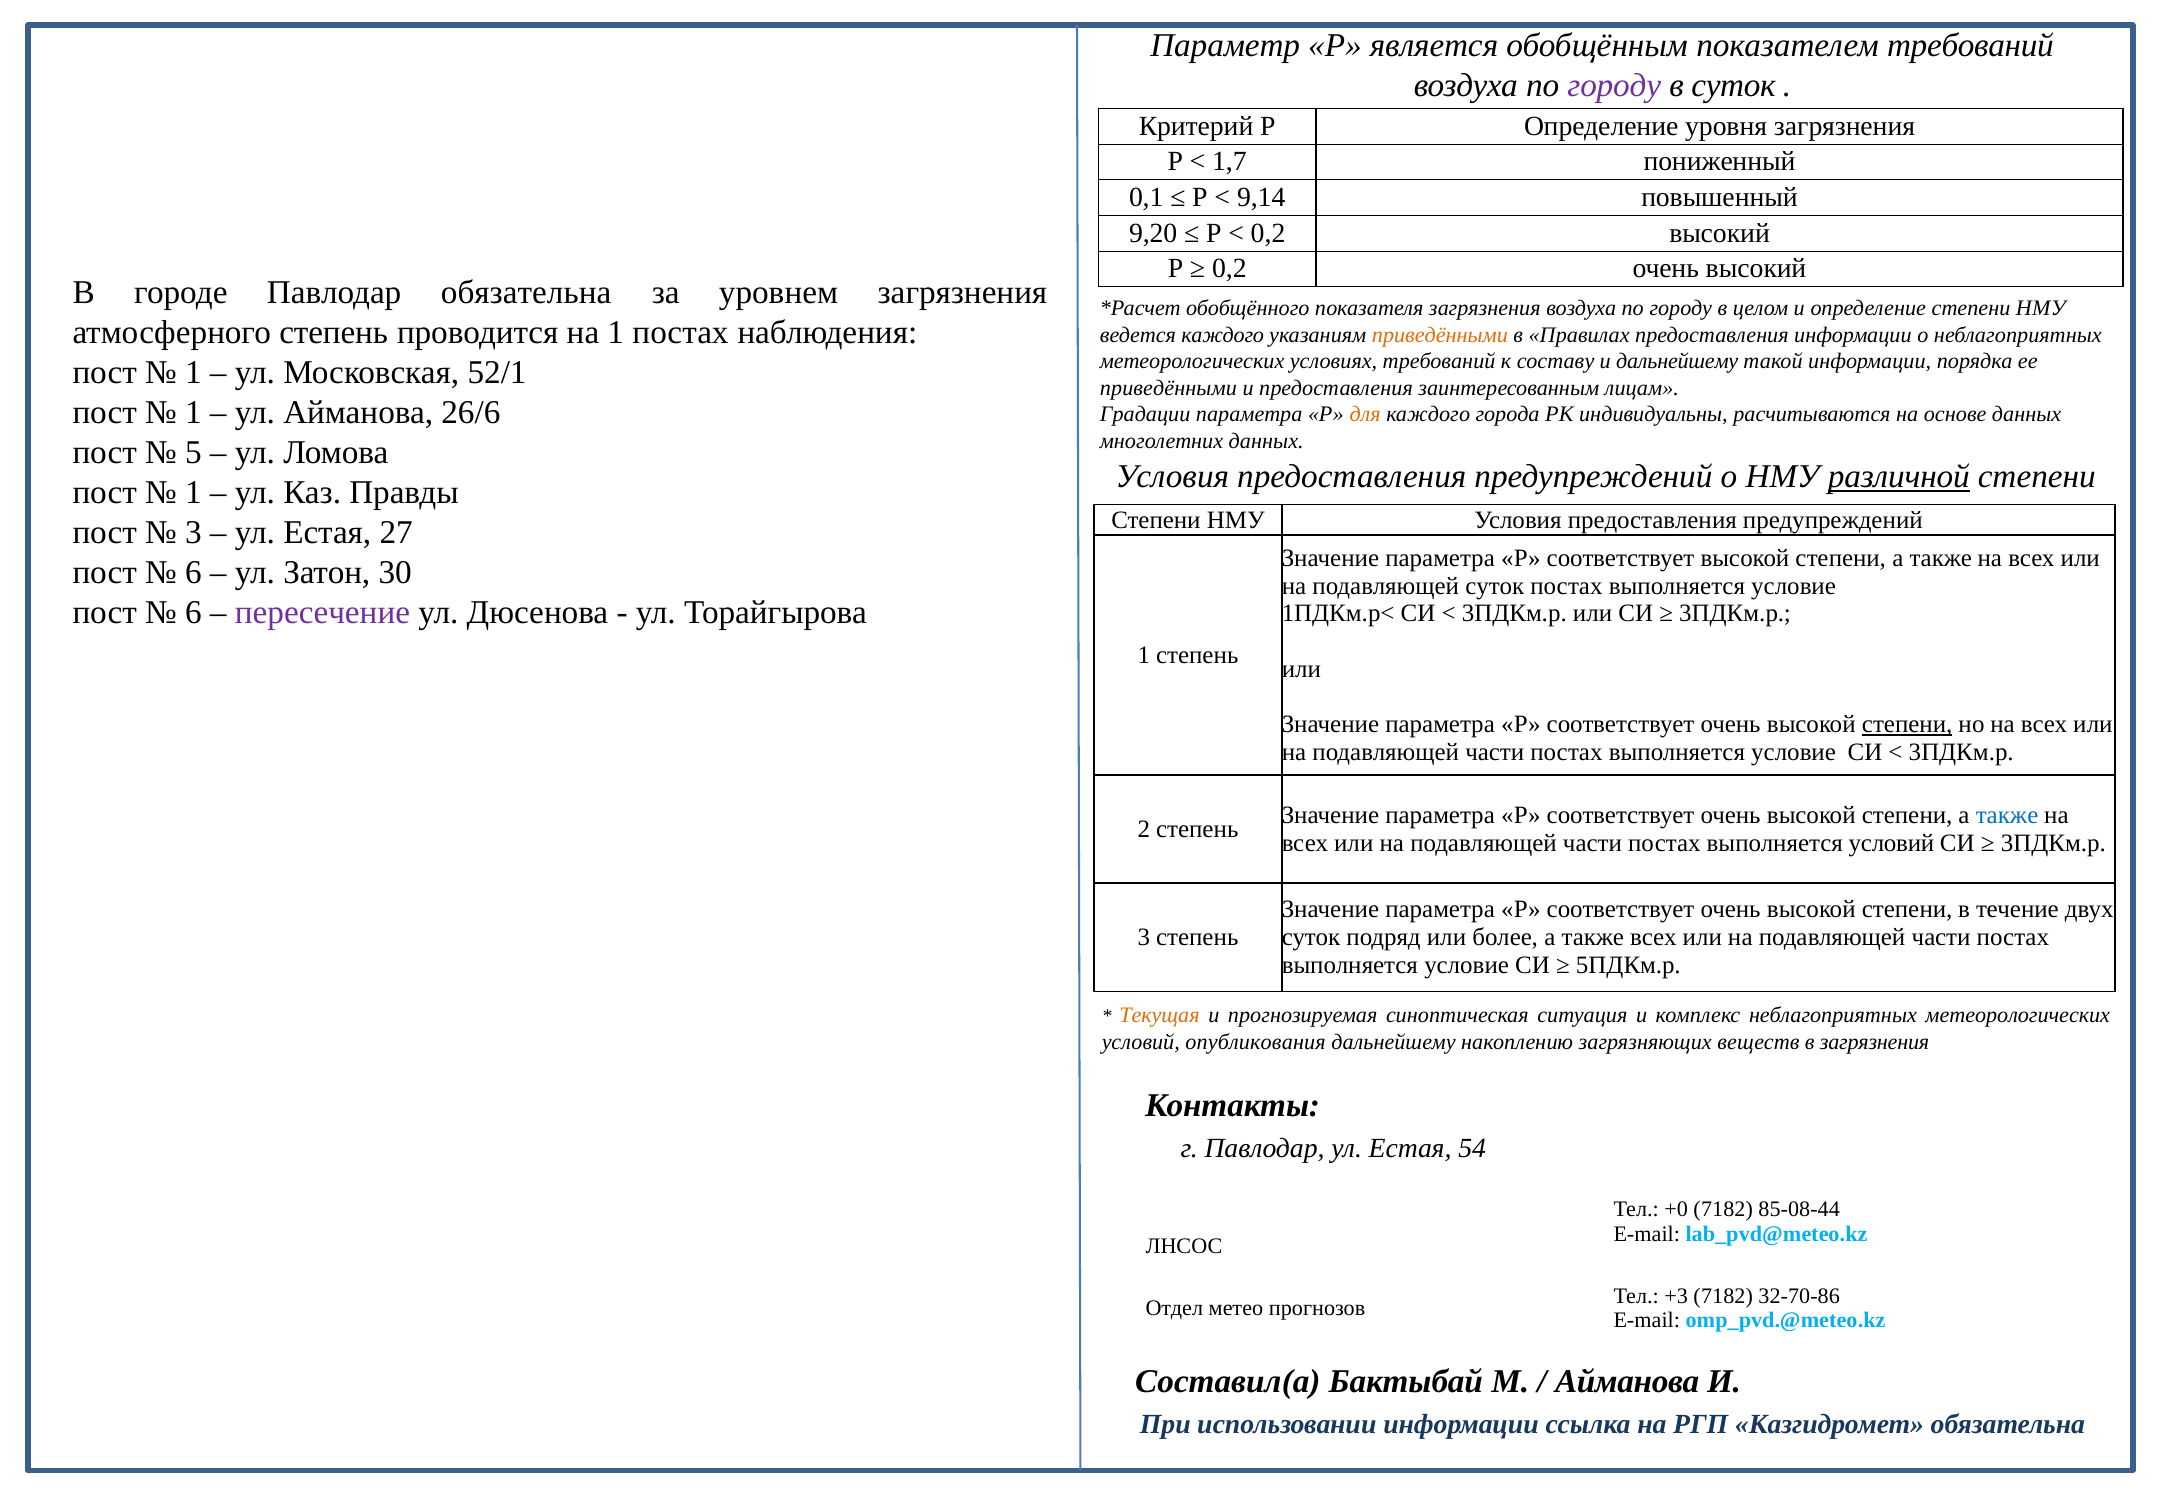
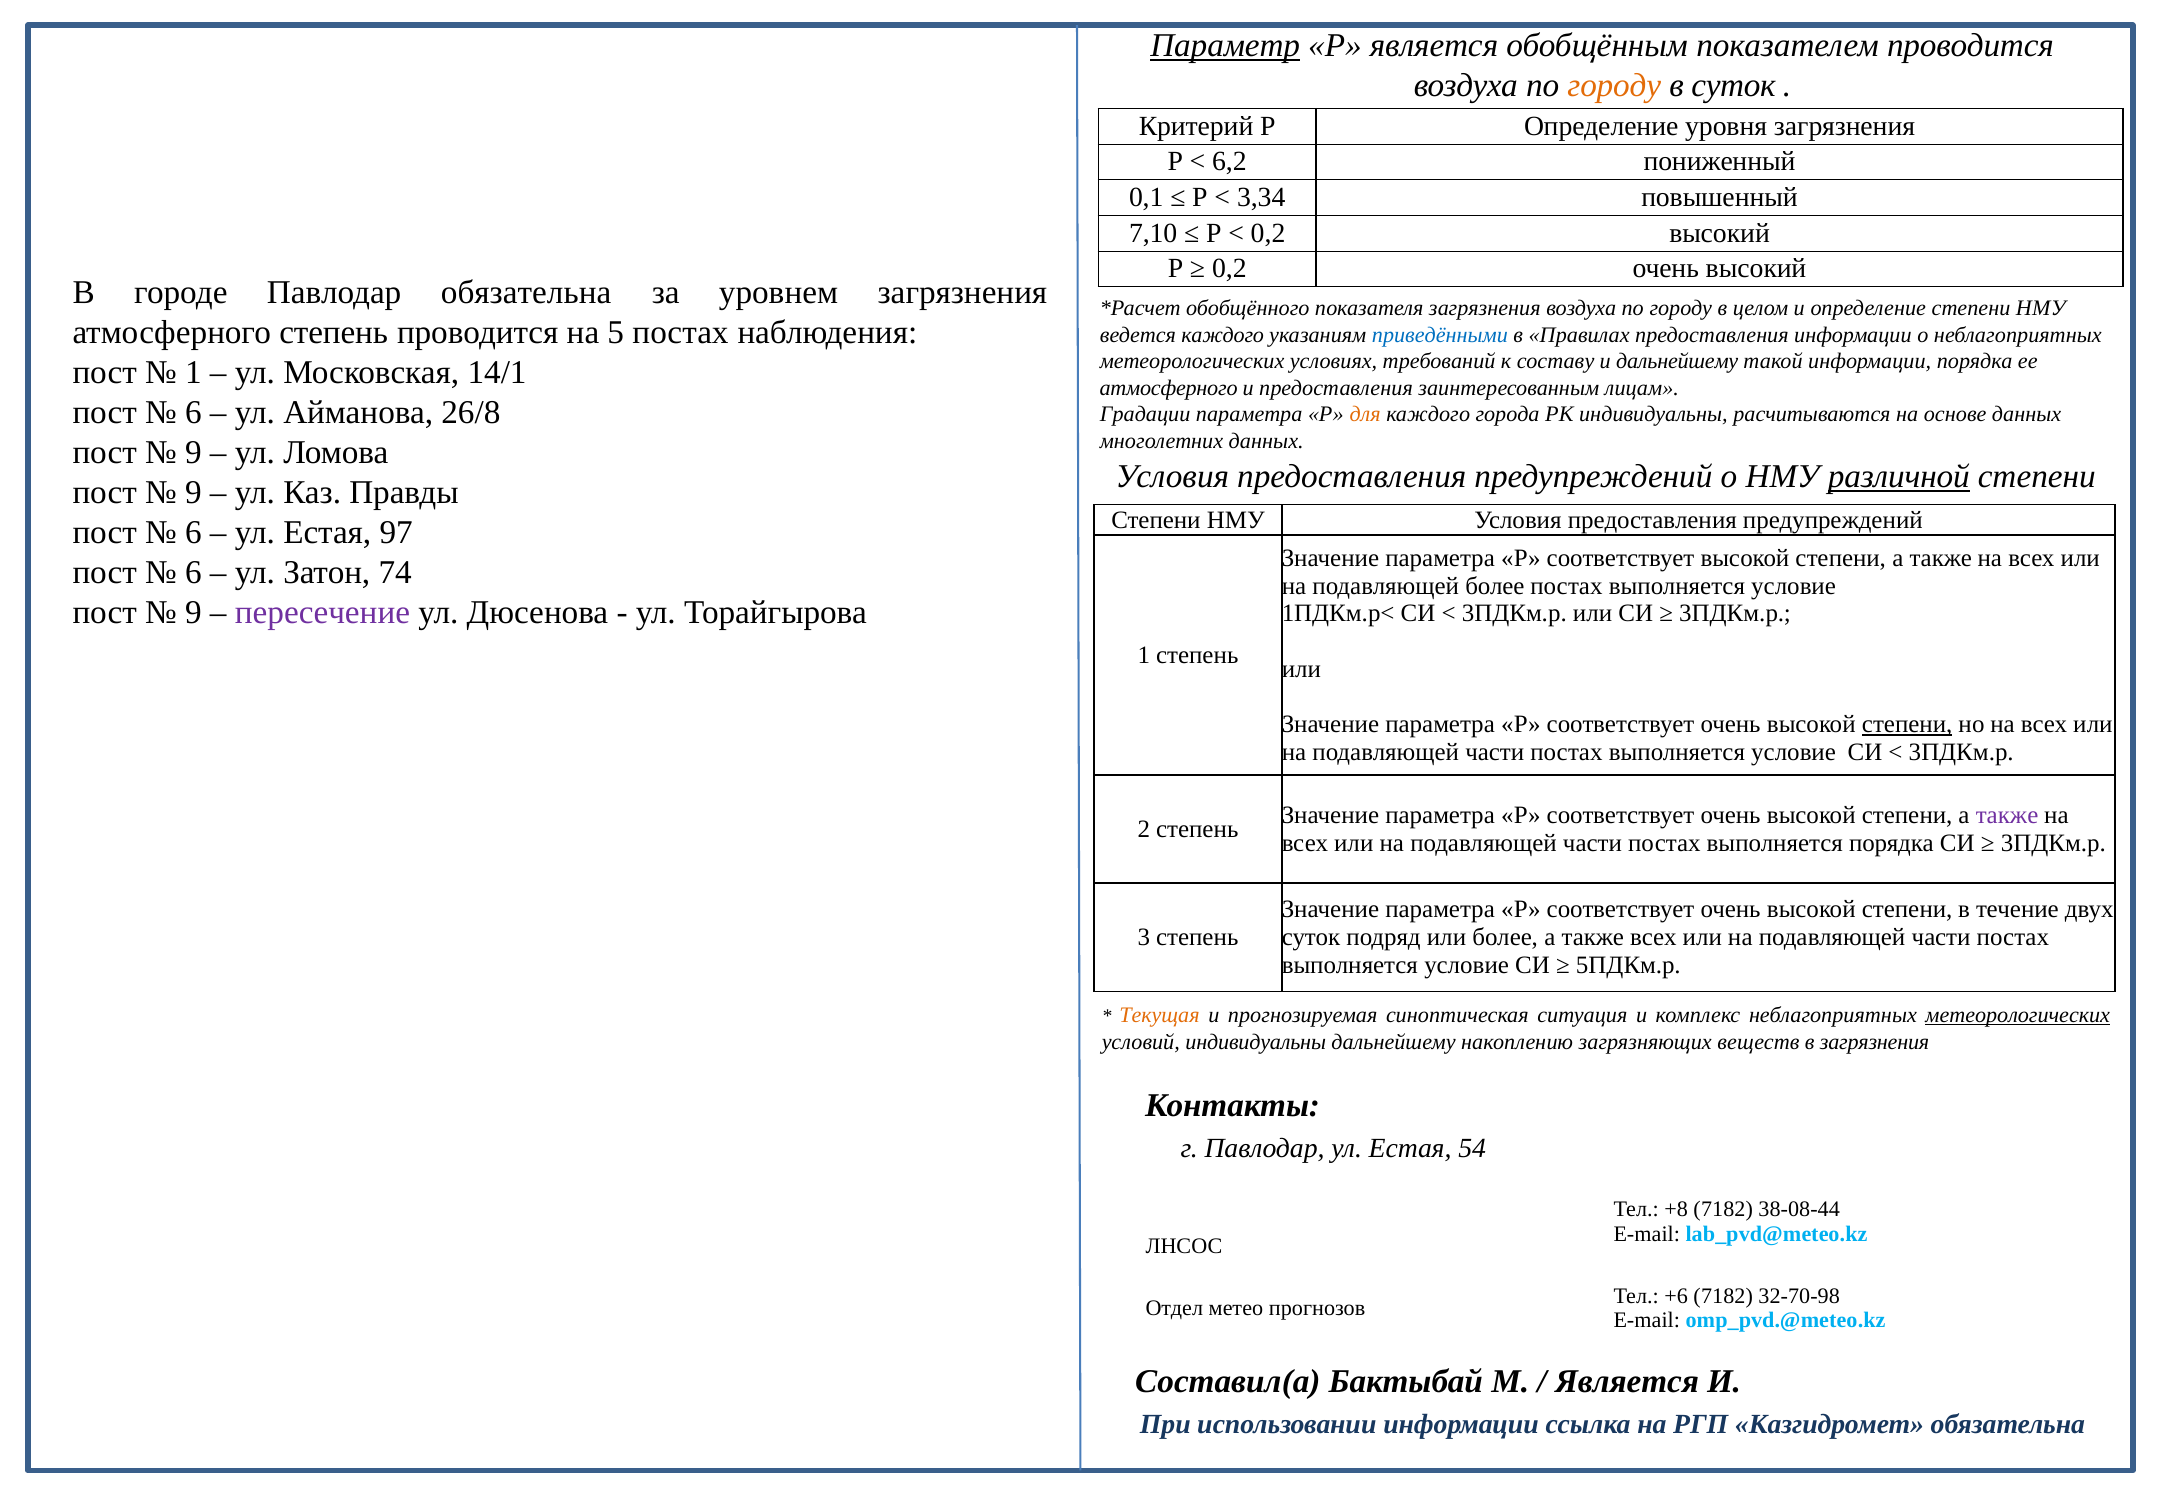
Параметр underline: none -> present
показателем требований: требований -> проводится
городу at (1614, 85) colour: purple -> orange
1,7: 1,7 -> 6,2
9,14: 9,14 -> 3,34
9,20: 9,20 -> 7,10
на 1: 1 -> 5
приведёнными at (1440, 335) colour: orange -> blue
52/1: 52/1 -> 14/1
приведёнными at (1168, 388): приведёнными -> атмосферного
1 at (193, 413): 1 -> 6
26/6: 26/6 -> 26/8
5 at (193, 453): 5 -> 9
1 at (193, 493): 1 -> 9
3 at (193, 532): 3 -> 6
27: 27 -> 97
30: 30 -> 74
подавляющей суток: суток -> более
6 at (193, 612): 6 -> 9
также at (2007, 815) colour: blue -> purple
выполняется условий: условий -> порядка
метеорологических at (2018, 1015) underline: none -> present
условий опубликования: опубликования -> индивидуальны
+0: +0 -> +8
85-08-44: 85-08-44 -> 38-08-44
+3: +3 -> +6
32-70-86: 32-70-86 -> 32-70-98
Айманова at (1627, 1381): Айманова -> Является
